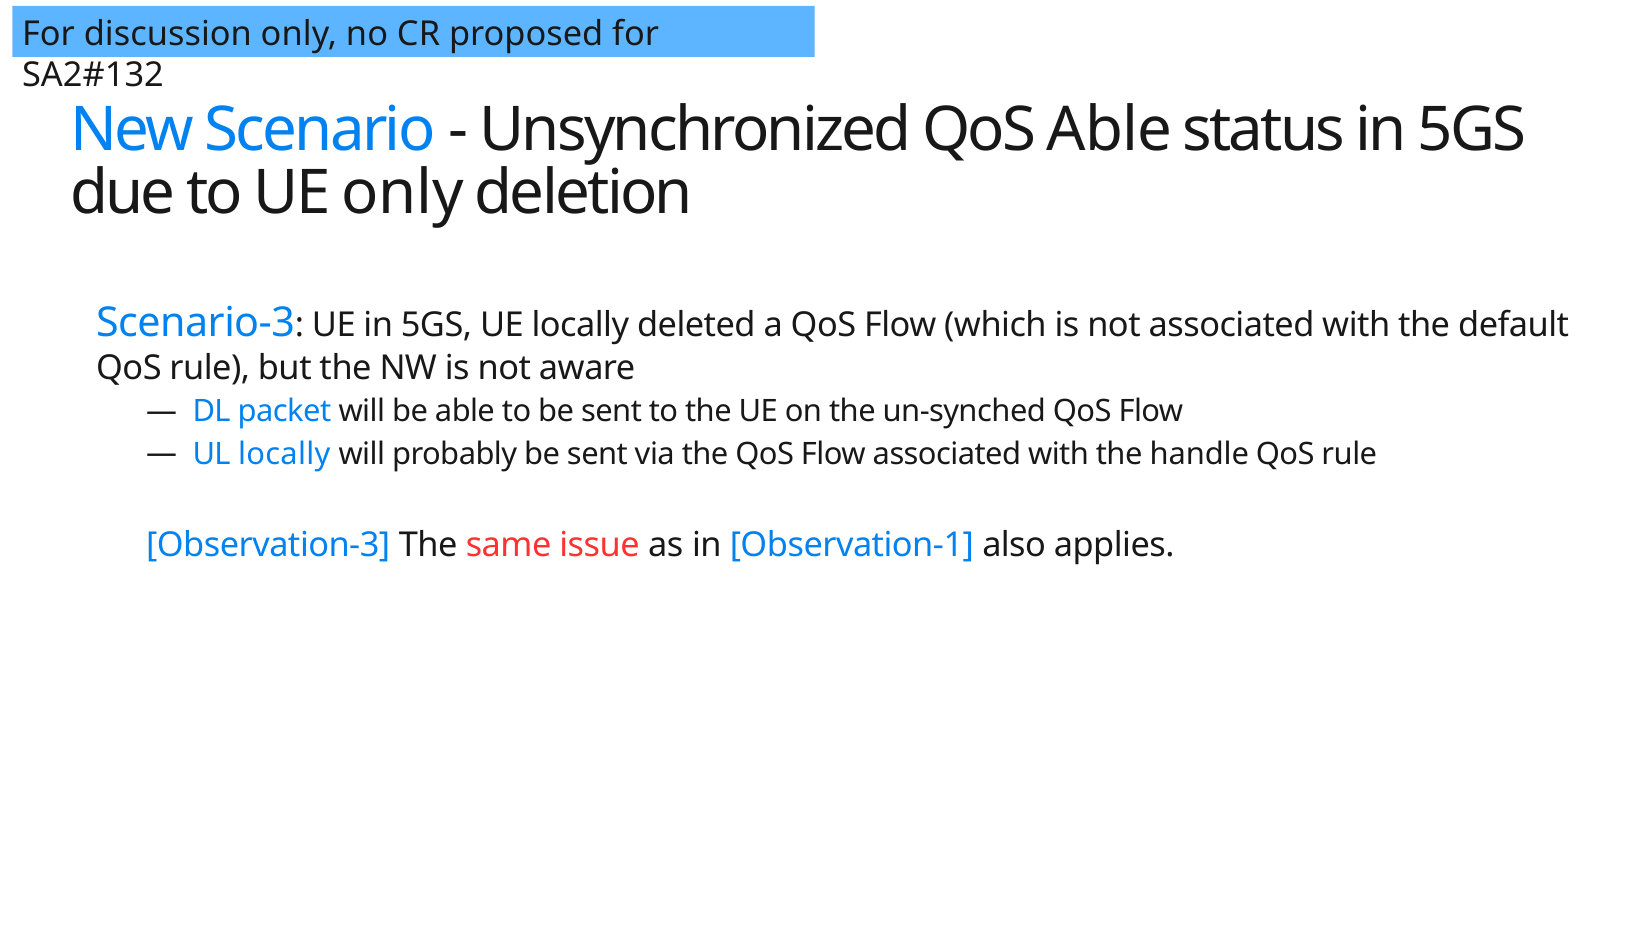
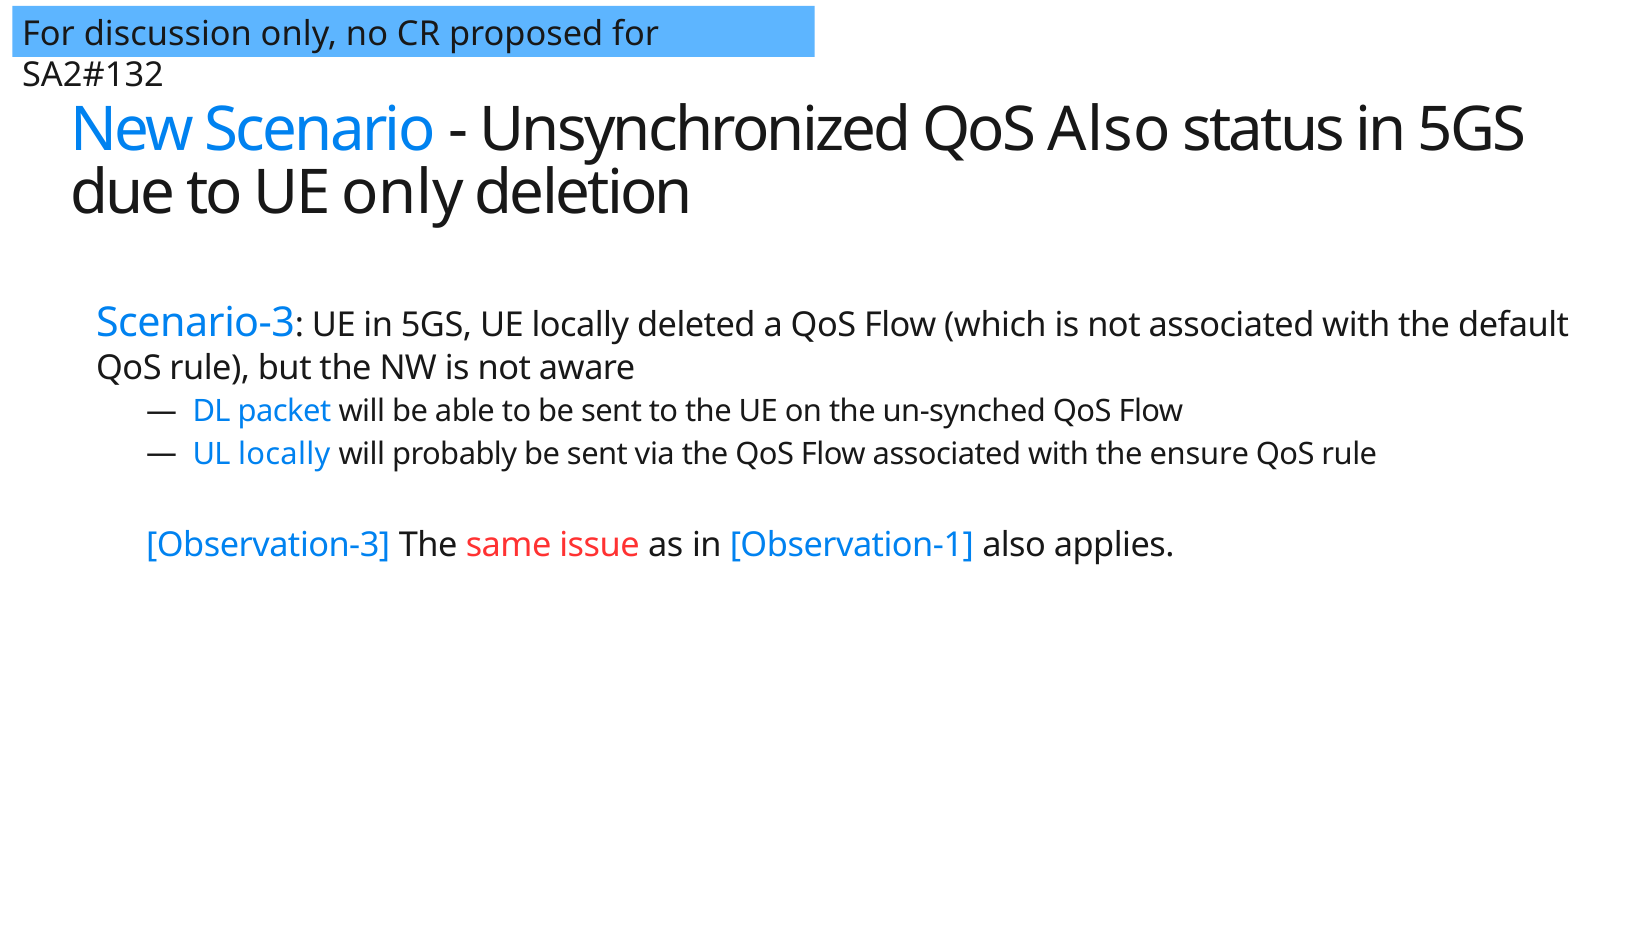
QoS Able: Able -> Also
handle: handle -> ensure
